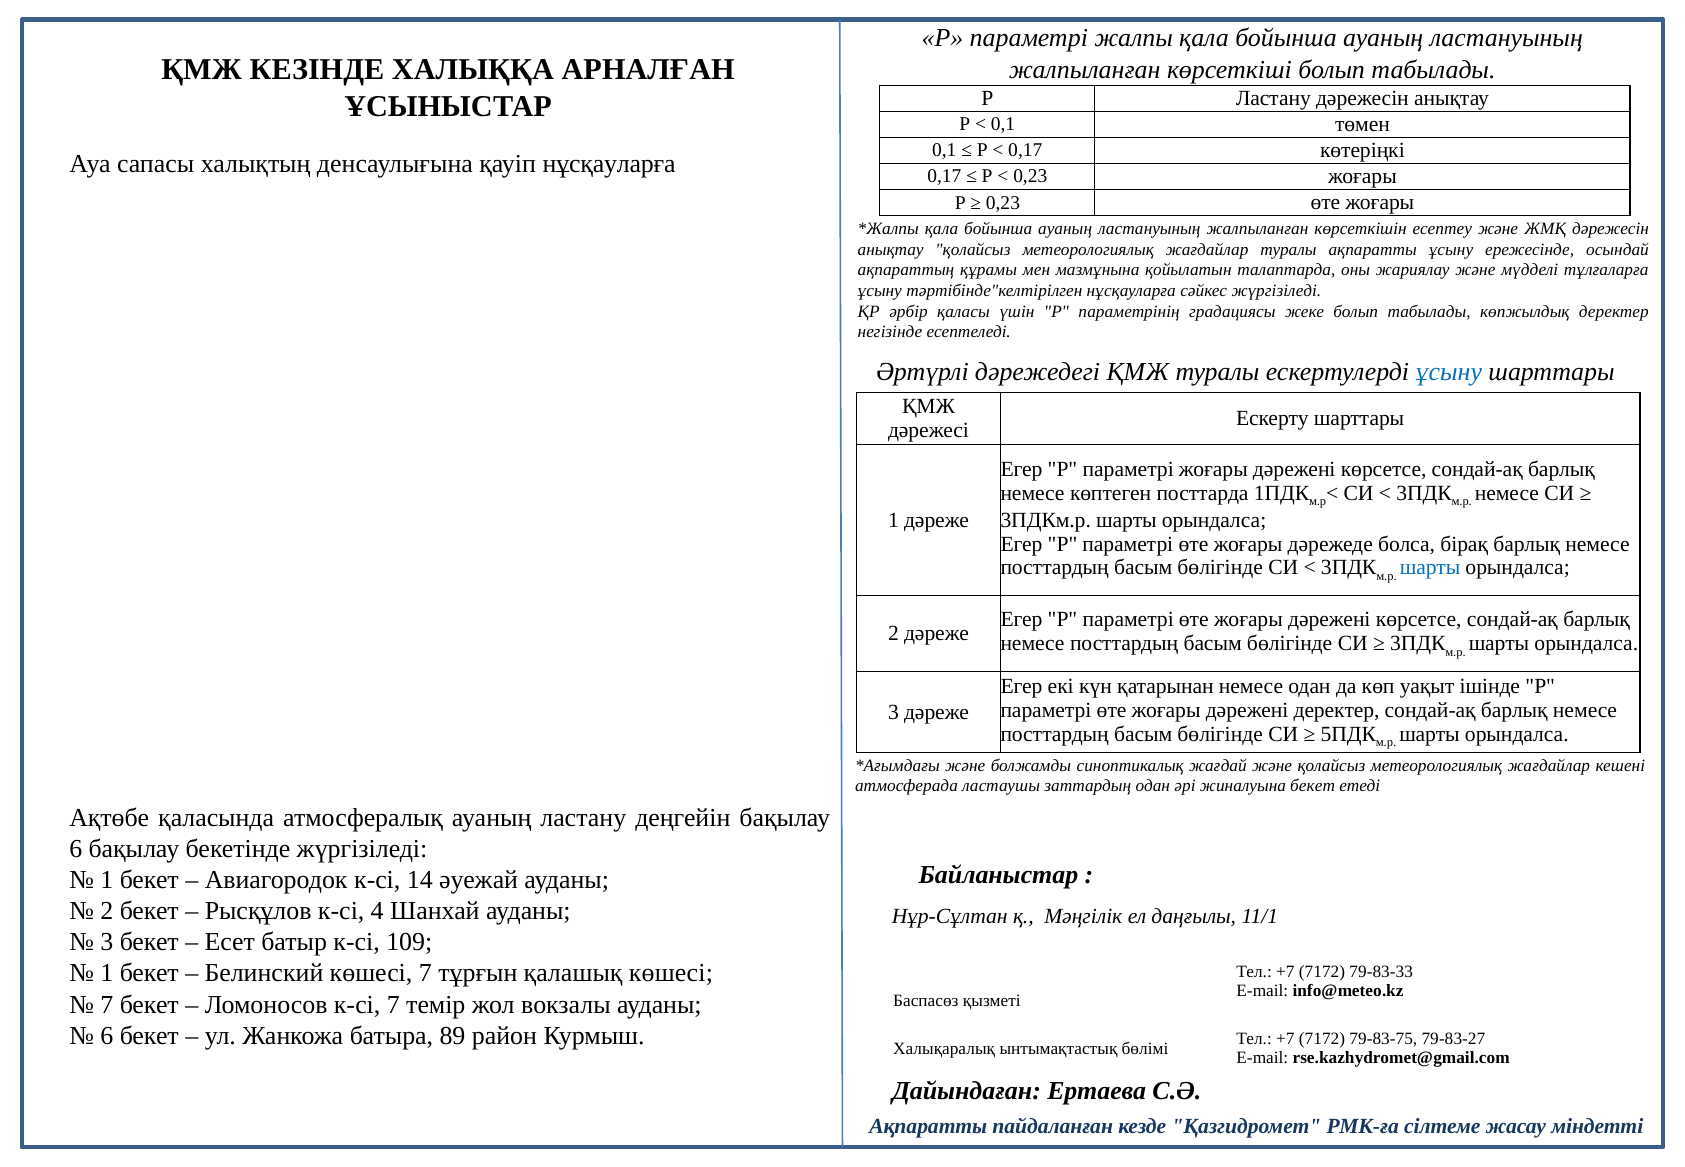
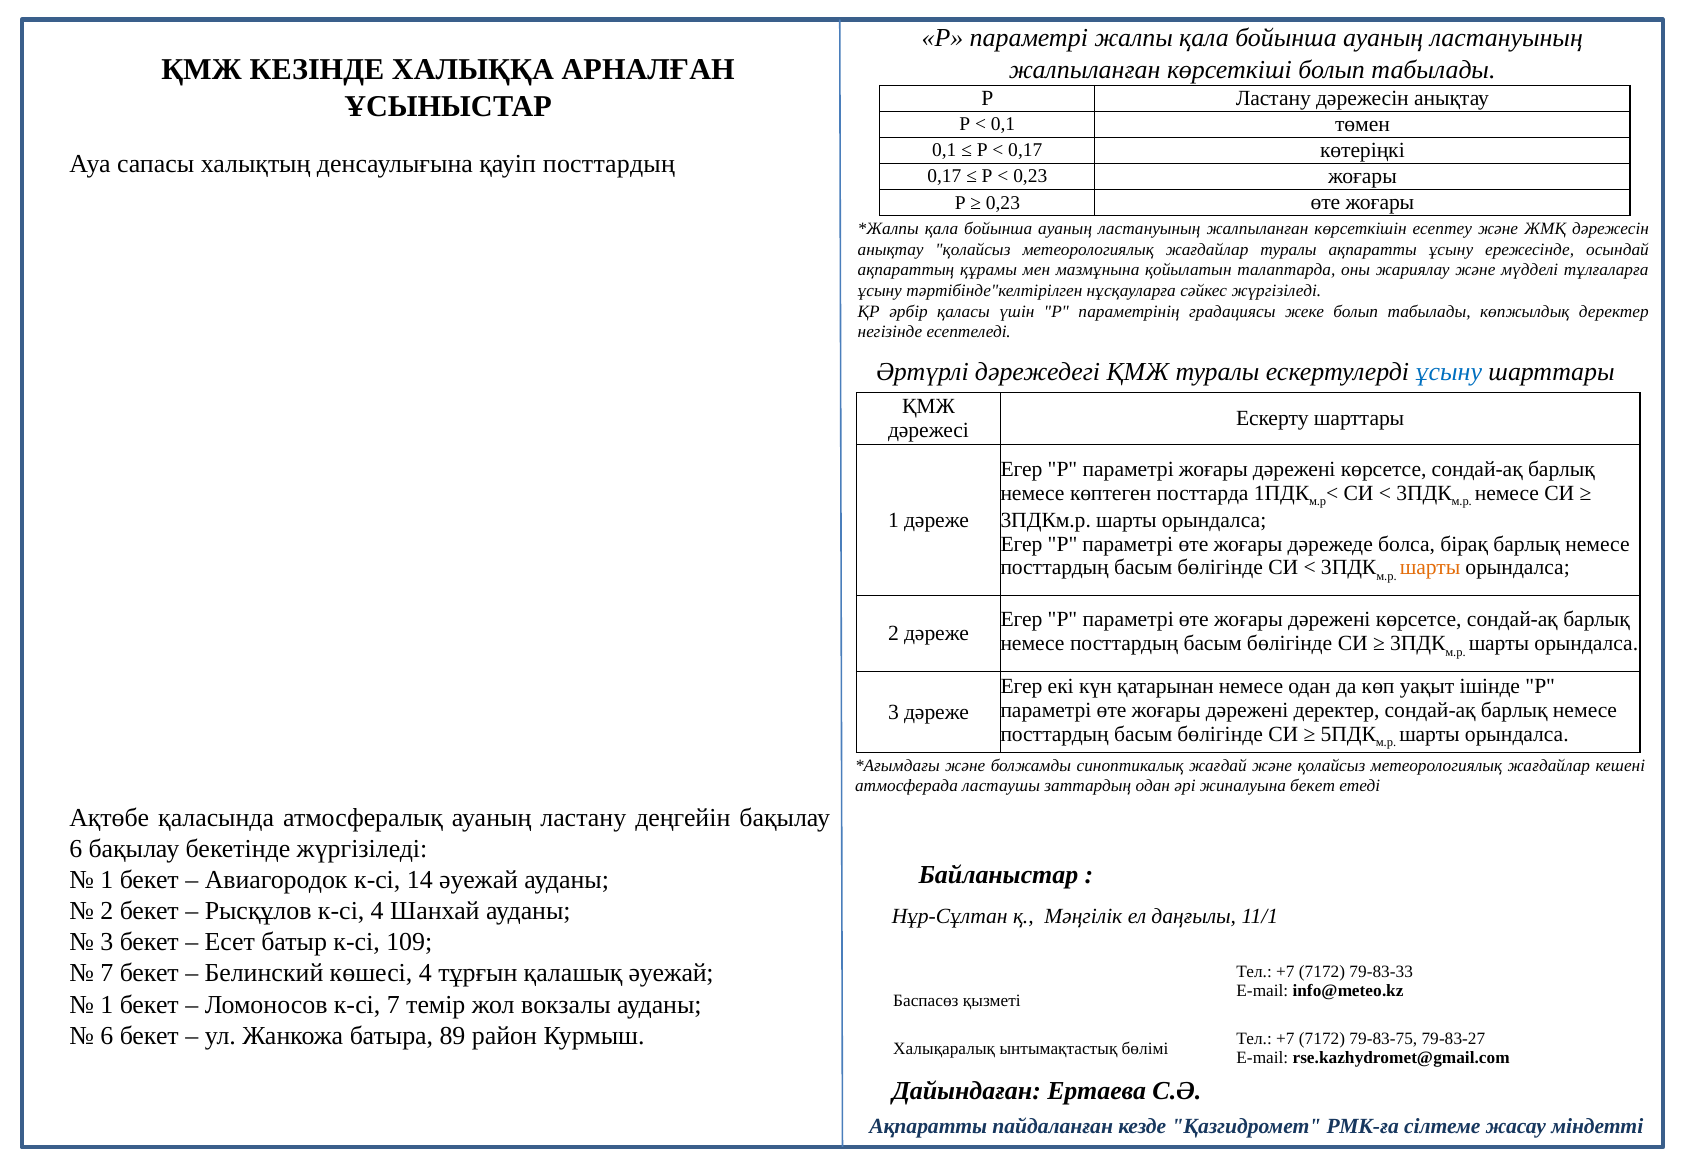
қауіп нұсқауларға: нұсқауларға -> посттардың
шарты at (1430, 568) colour: blue -> orange
1 at (107, 973): 1 -> 7
көшесі 7: 7 -> 4
қалашық көшесі: көшесі -> әуежай
7 at (107, 1004): 7 -> 1
